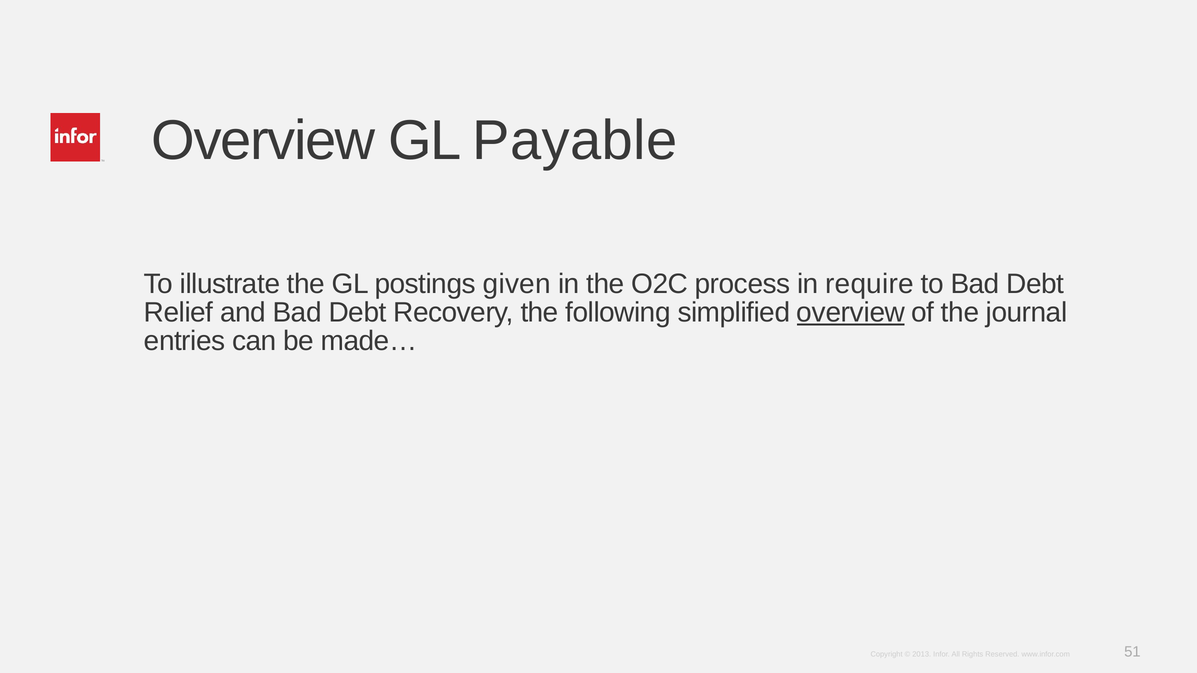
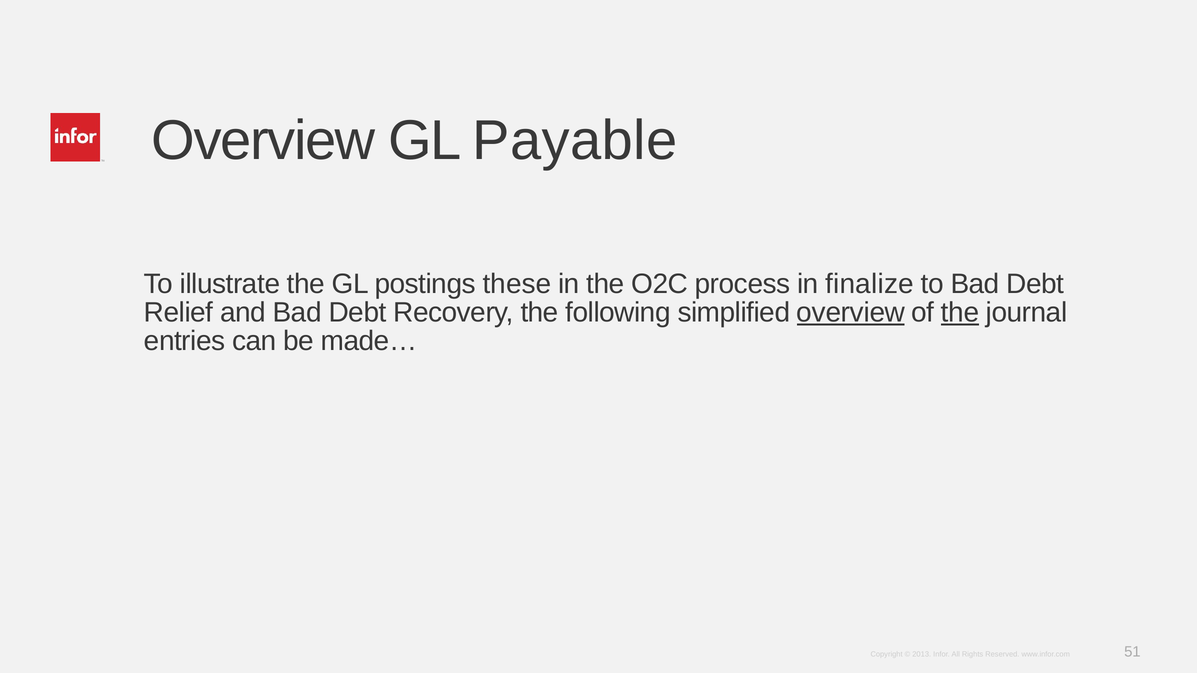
given: given -> these
require: require -> finalize
the at (960, 313) underline: none -> present
